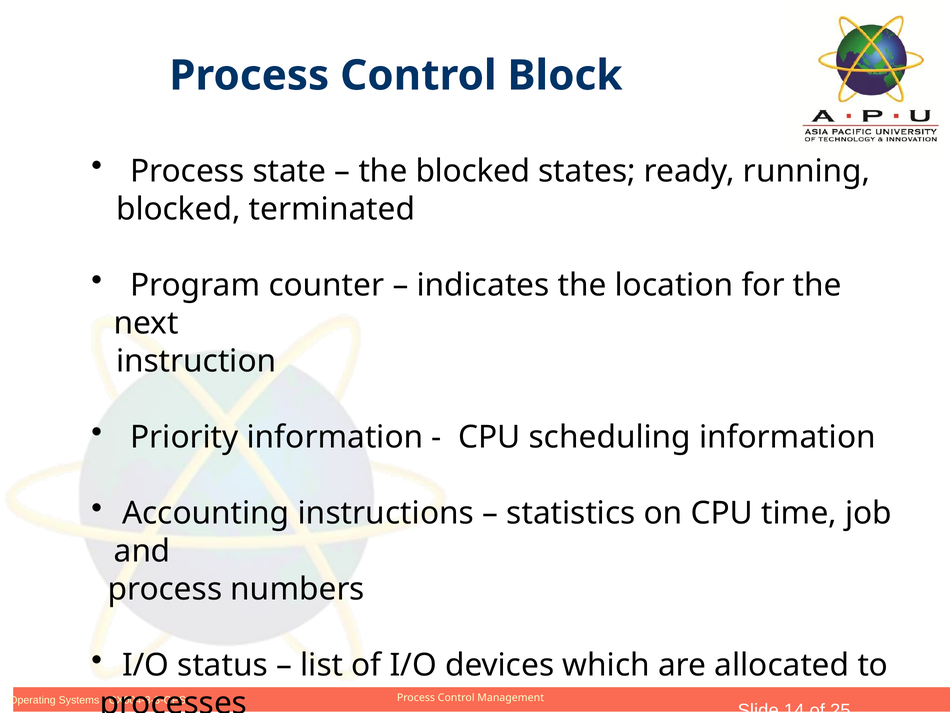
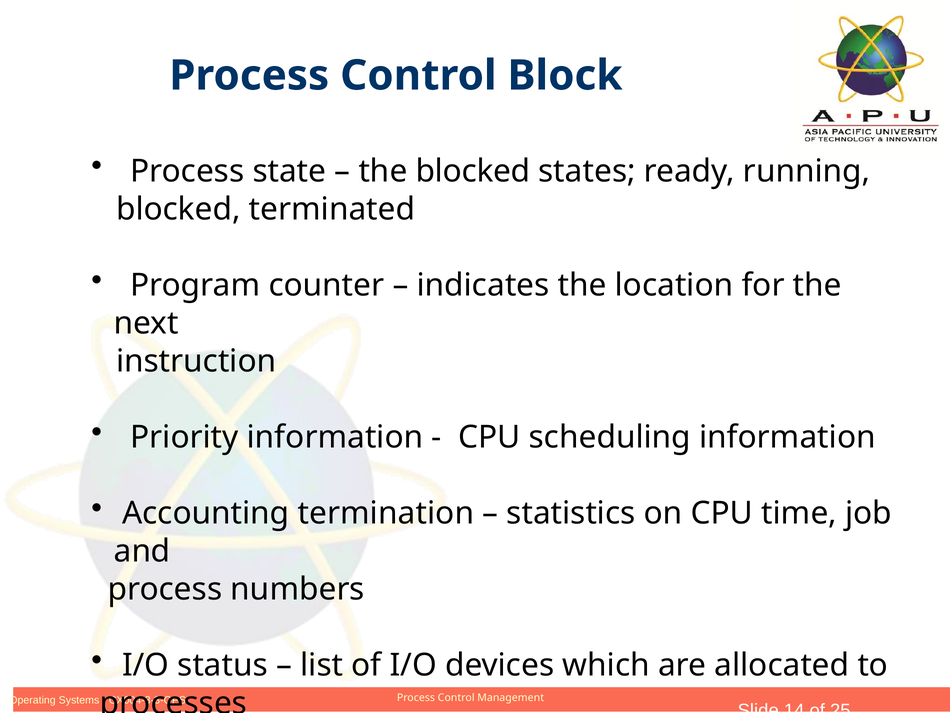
instructions: instructions -> termination
